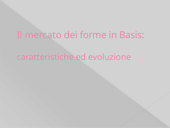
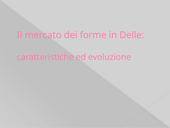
Basis: Basis -> Delle
